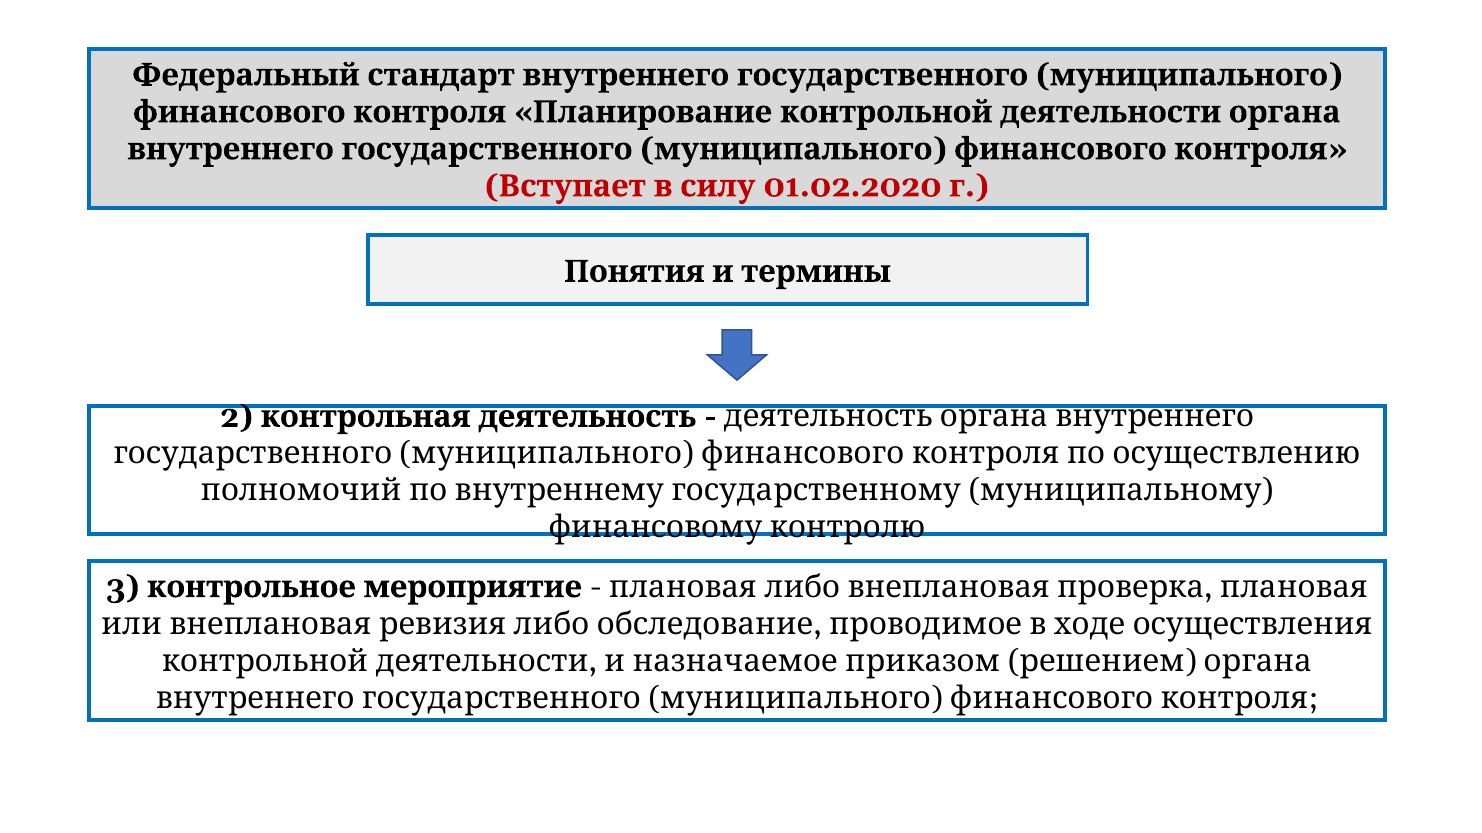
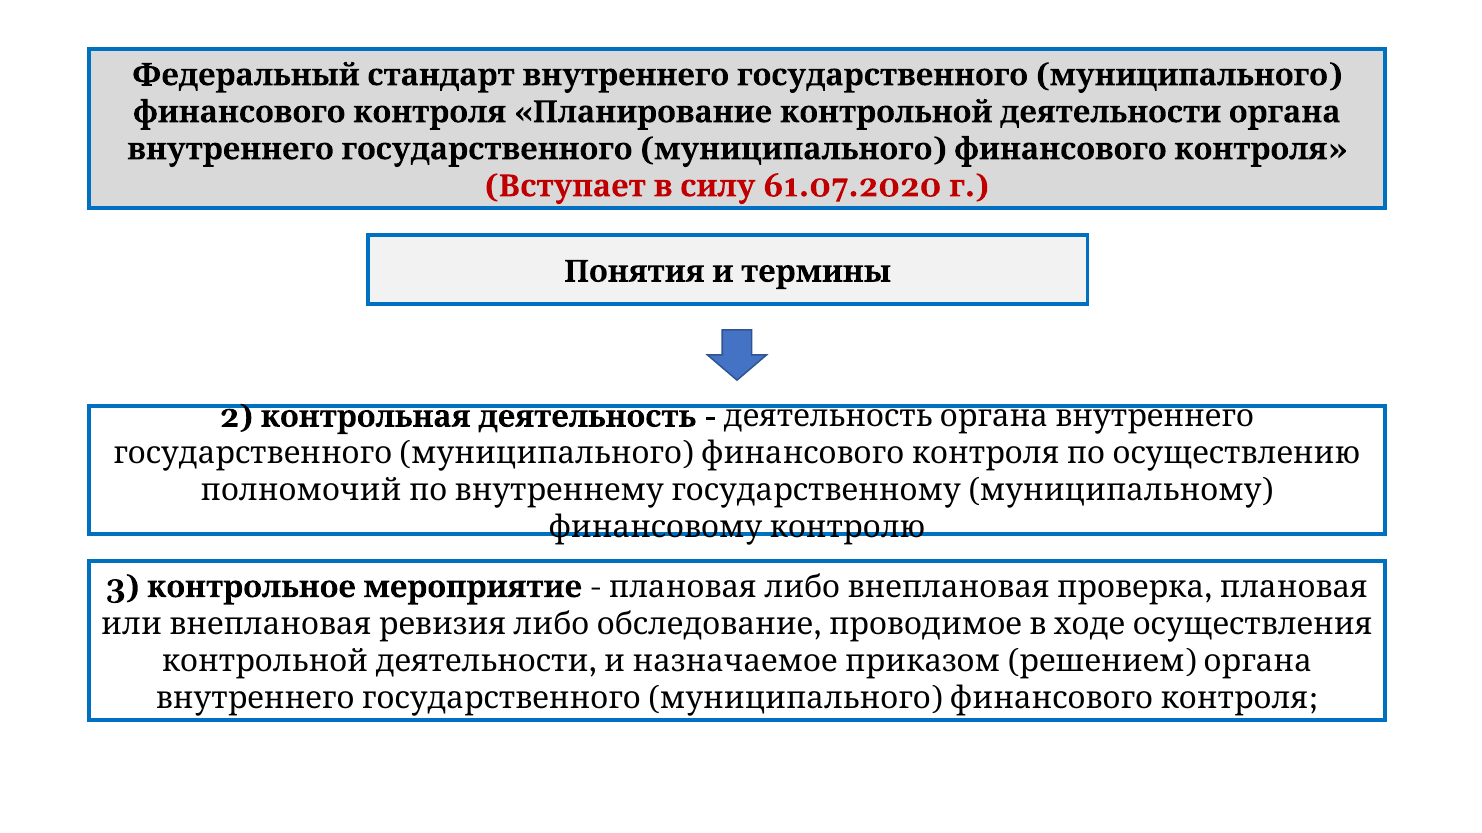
01.02.2020: 01.02.2020 -> 61.07.2020
